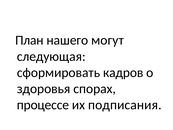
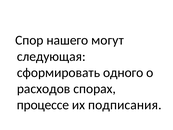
План: План -> Спор
кадров: кадров -> одного
здоровья: здоровья -> расходов
